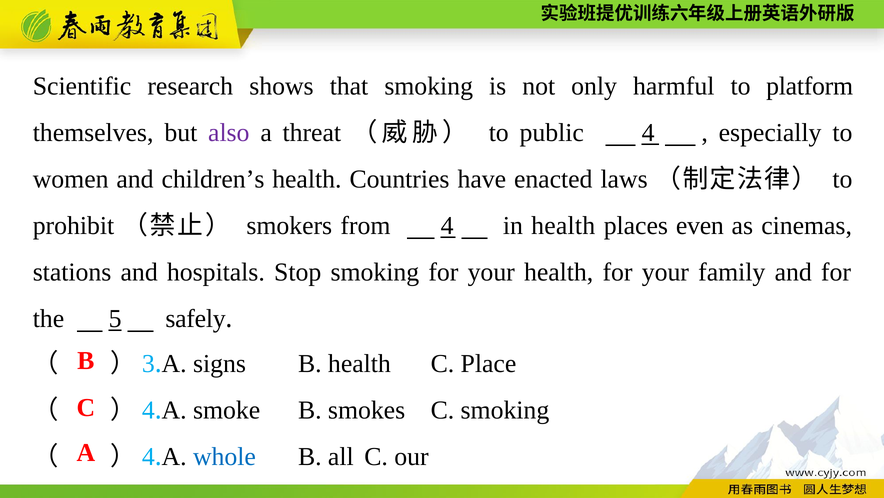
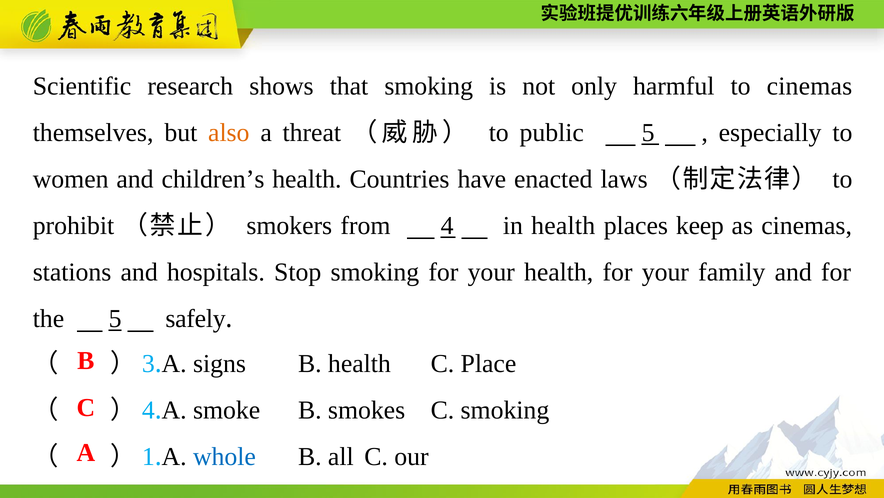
to platform: platform -> cinemas
also colour: purple -> orange
public 4: 4 -> 5
even: even -> keep
4 at (148, 456): 4 -> 1
